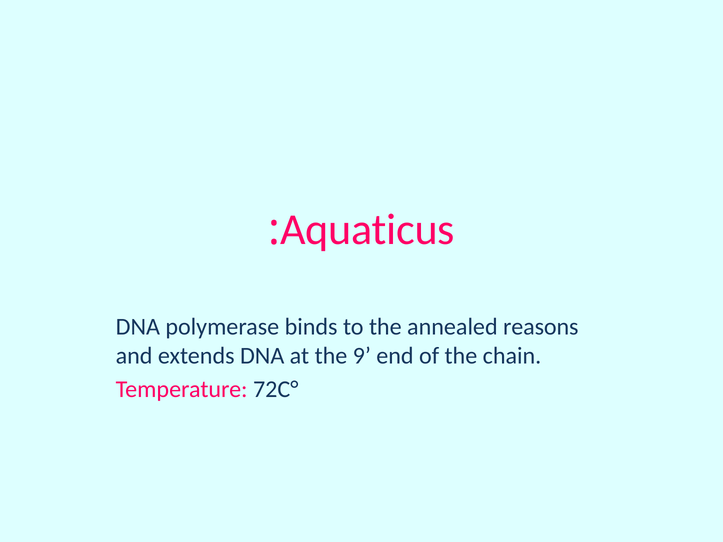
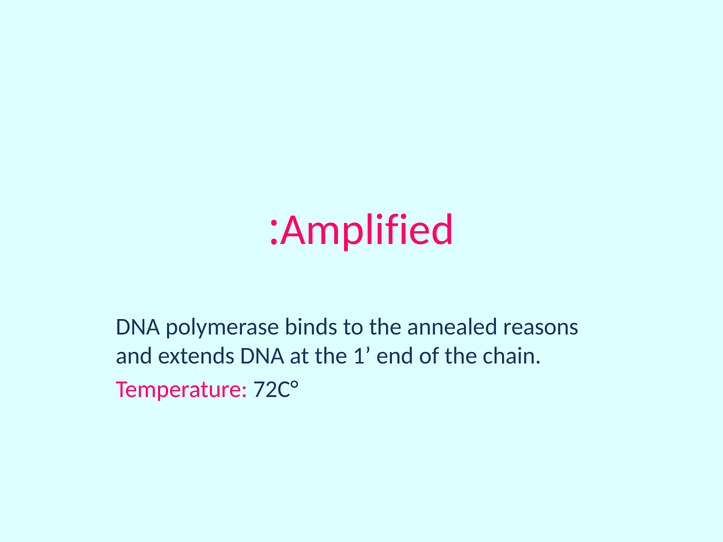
Aquaticus: Aquaticus -> Amplified
9: 9 -> 1
